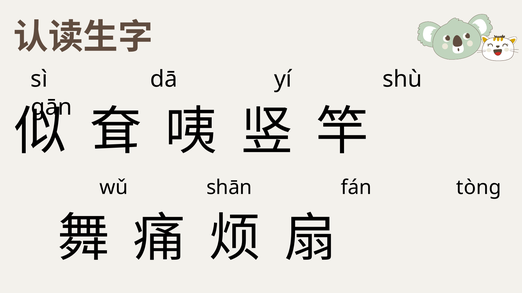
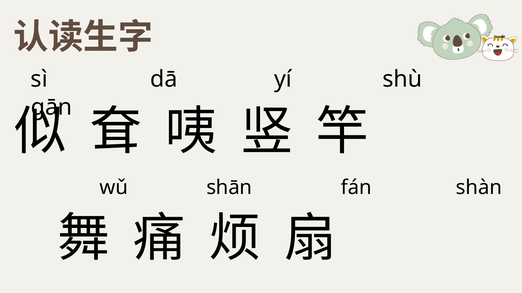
tòng: tòng -> shàn
